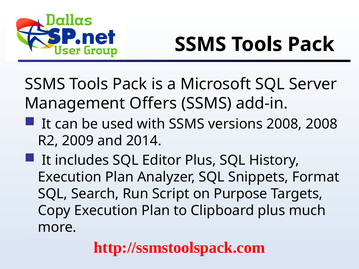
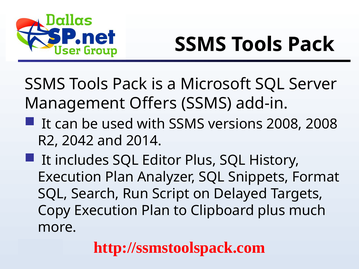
2009: 2009 -> 2042
Purpose: Purpose -> Delayed
